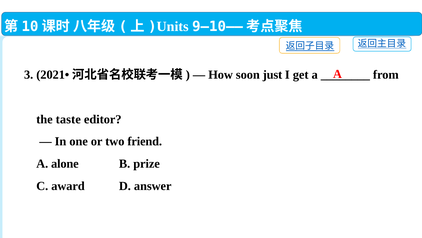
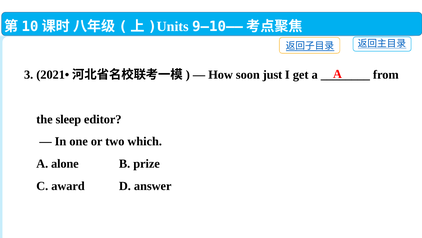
taste: taste -> sleep
friend: friend -> which
